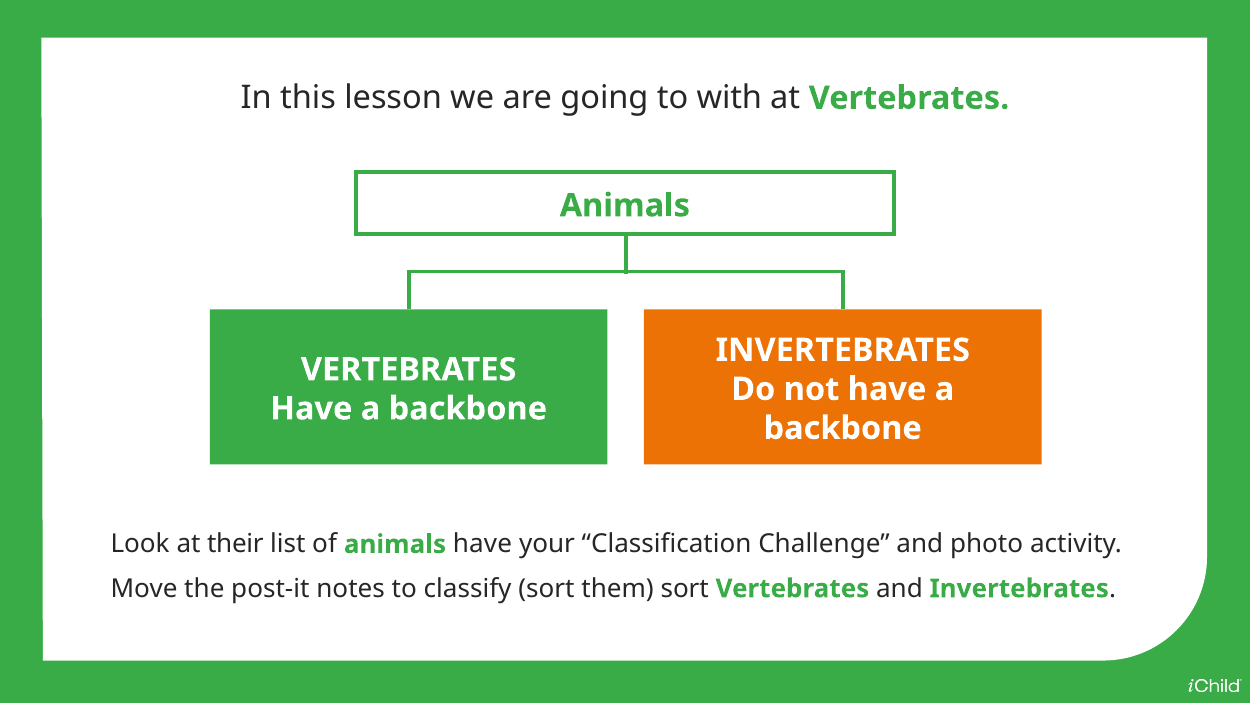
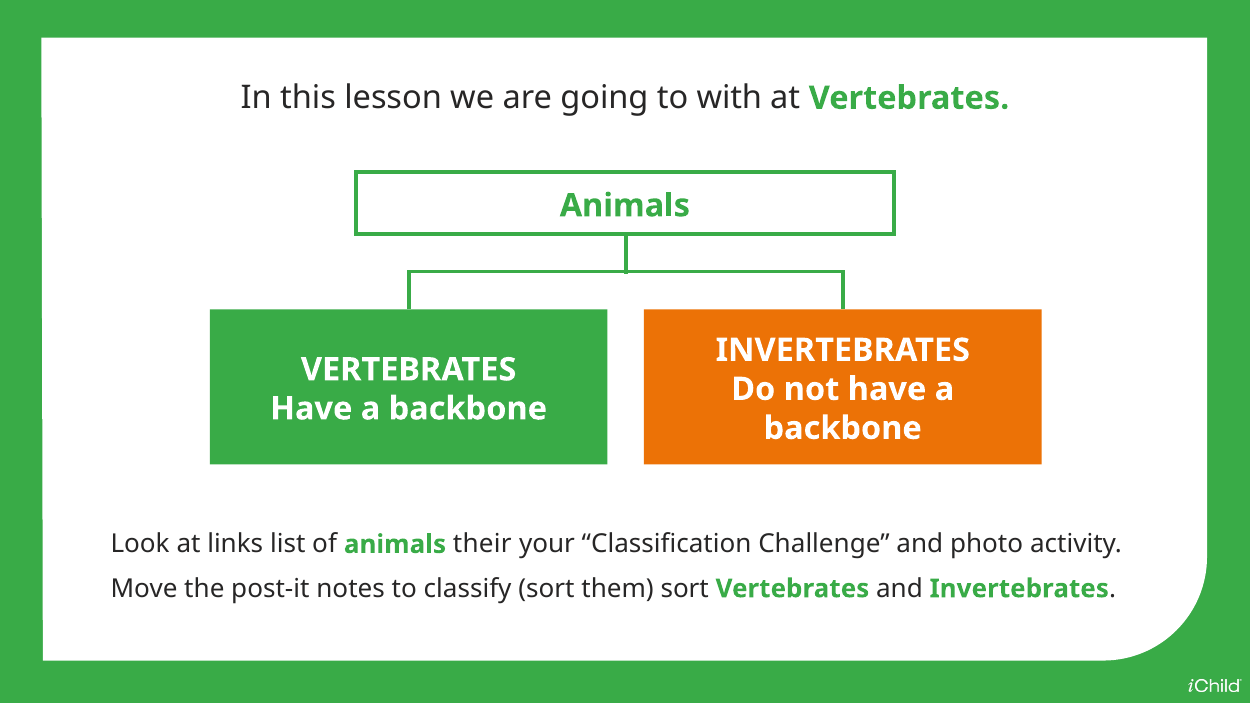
their: their -> links
animals have: have -> their
